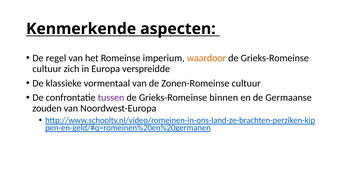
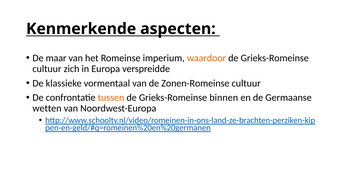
regel: regel -> maar
tussen colour: purple -> orange
zouden: zouden -> wetten
